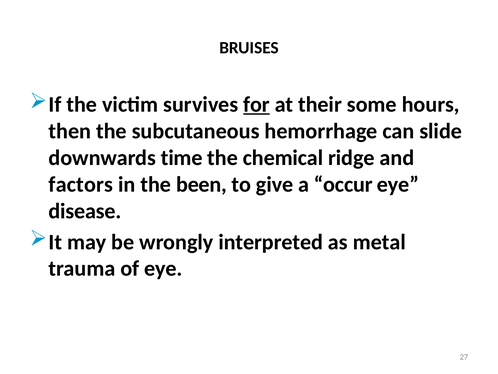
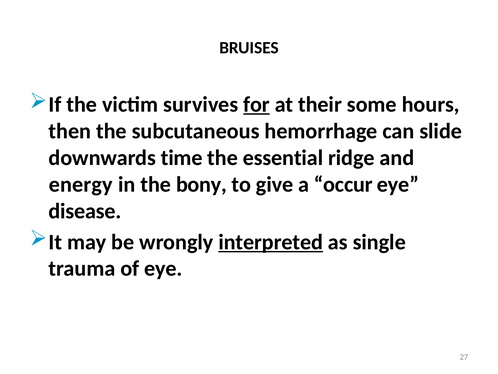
chemical: chemical -> essential
factors: factors -> energy
been: been -> bony
interpreted underline: none -> present
metal: metal -> single
